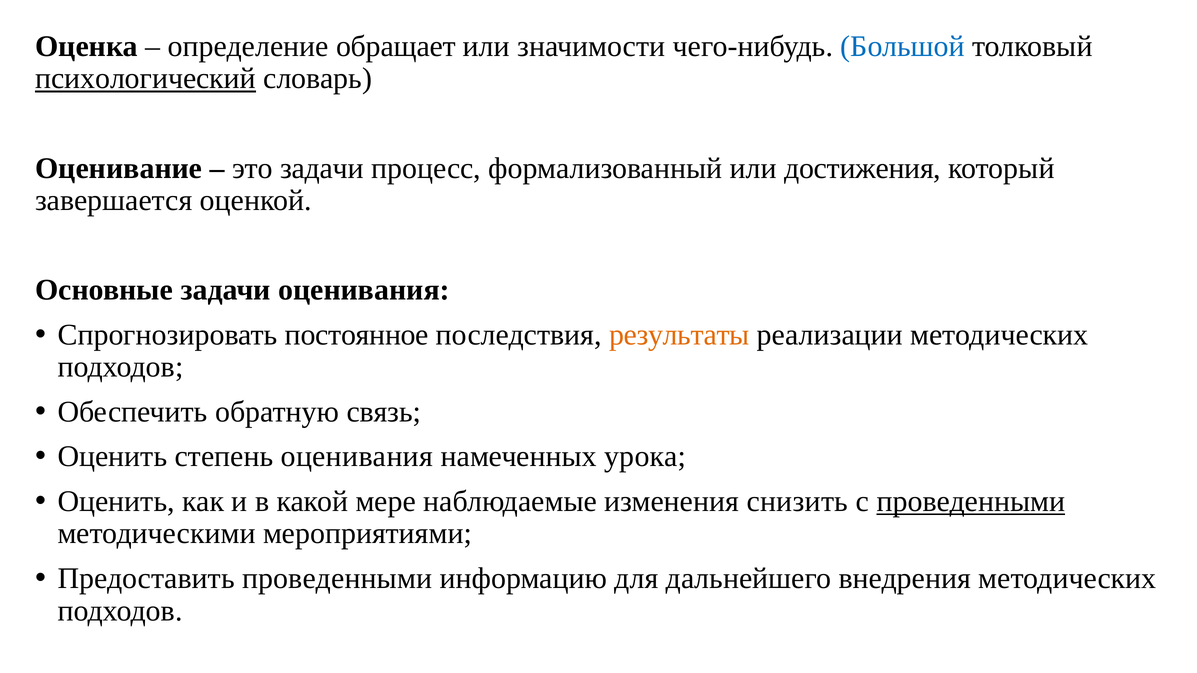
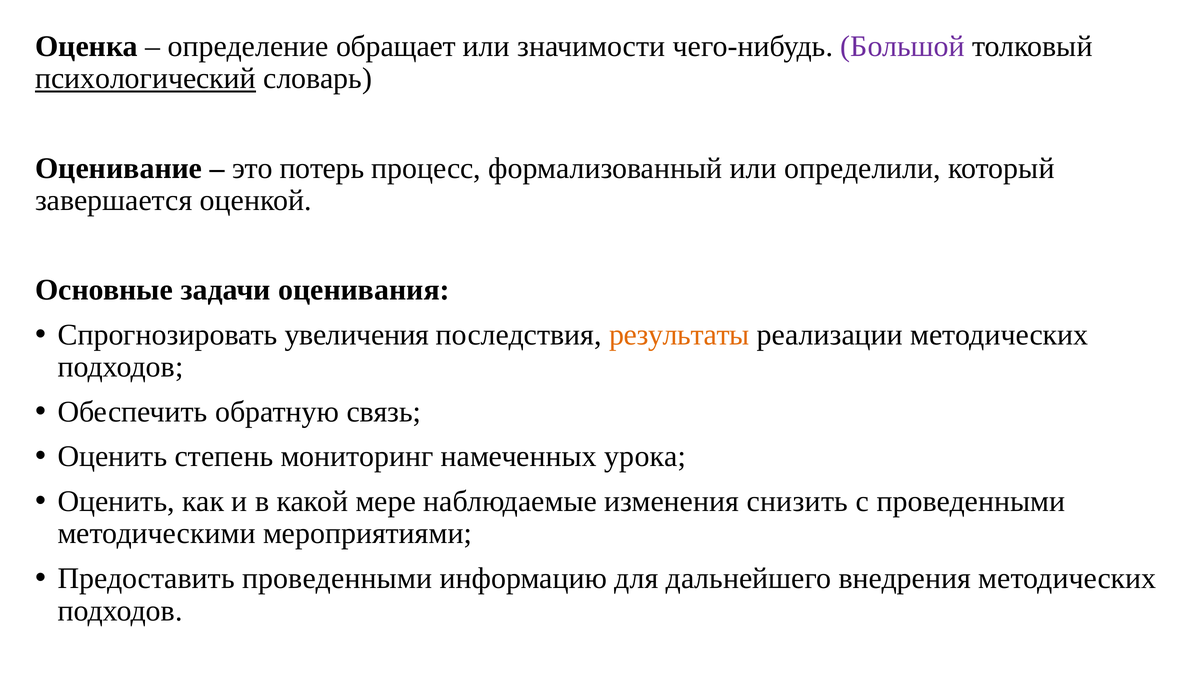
Большой colour: blue -> purple
это задачи: задачи -> потерь
достижения: достижения -> определили
постоянное: постоянное -> увеличения
степень оценивания: оценивания -> мониторинг
проведенными at (971, 502) underline: present -> none
